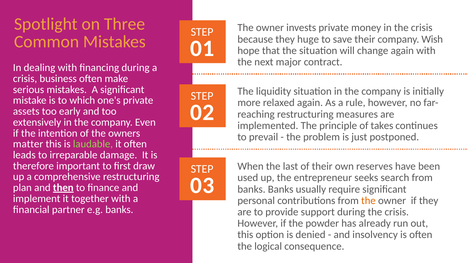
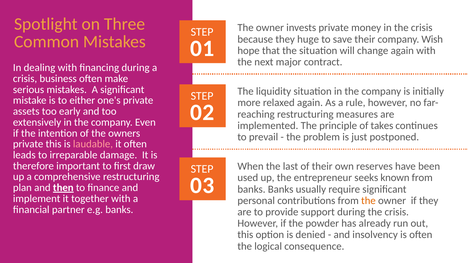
which: which -> either
matter at (28, 144): matter -> private
laudable colour: light green -> pink
search: search -> known
